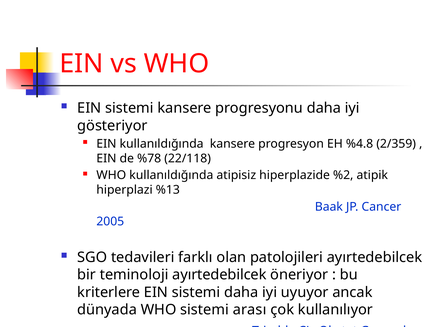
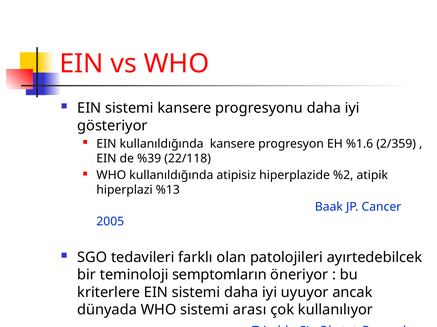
%4.8: %4.8 -> %1.6
%78: %78 -> %39
teminoloji ayırtedebilcek: ayırtedebilcek -> semptomların
